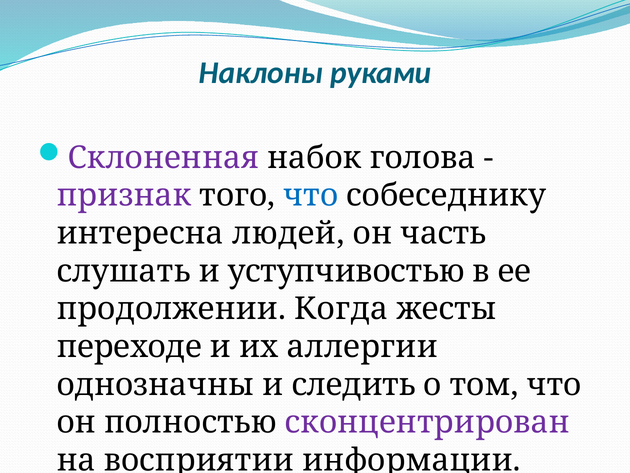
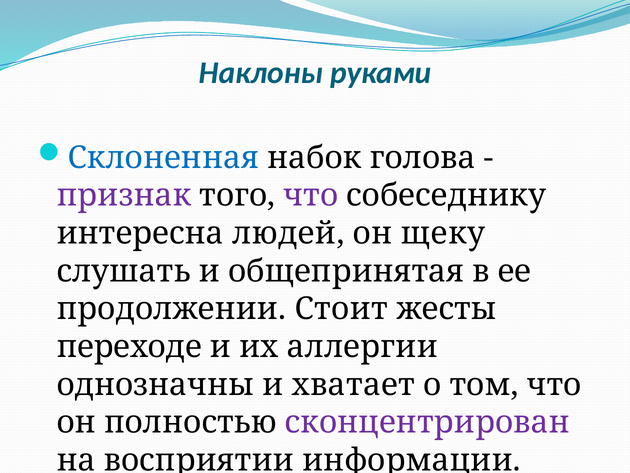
Склоненная colour: purple -> blue
что at (311, 195) colour: blue -> purple
часть: часть -> щеку
уступчивостью: уступчивостью -> общепринятая
Когда: Когда -> Стоит
следить: следить -> хватает
